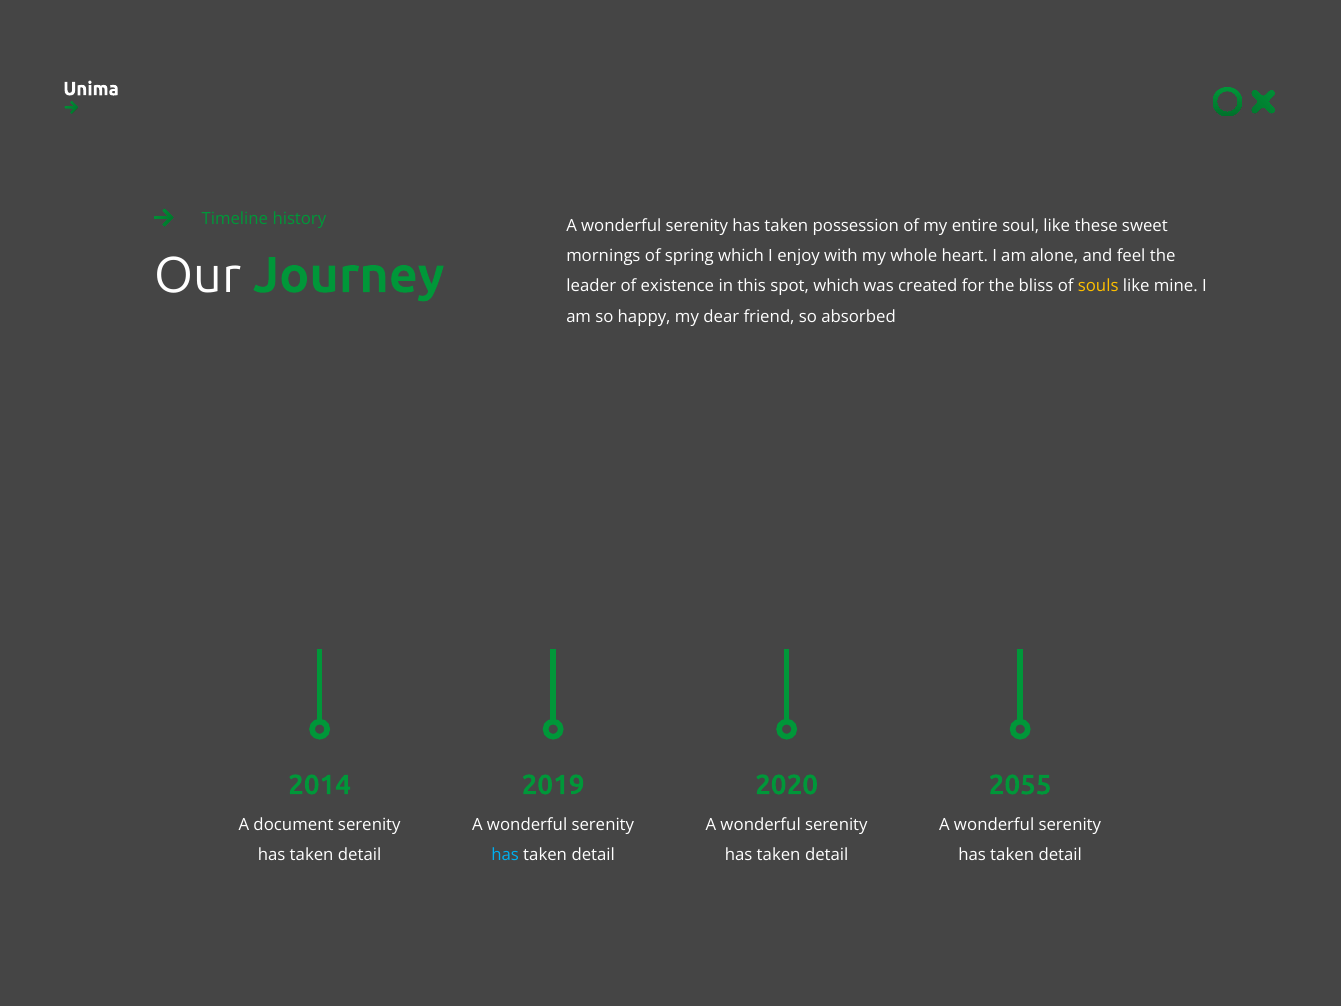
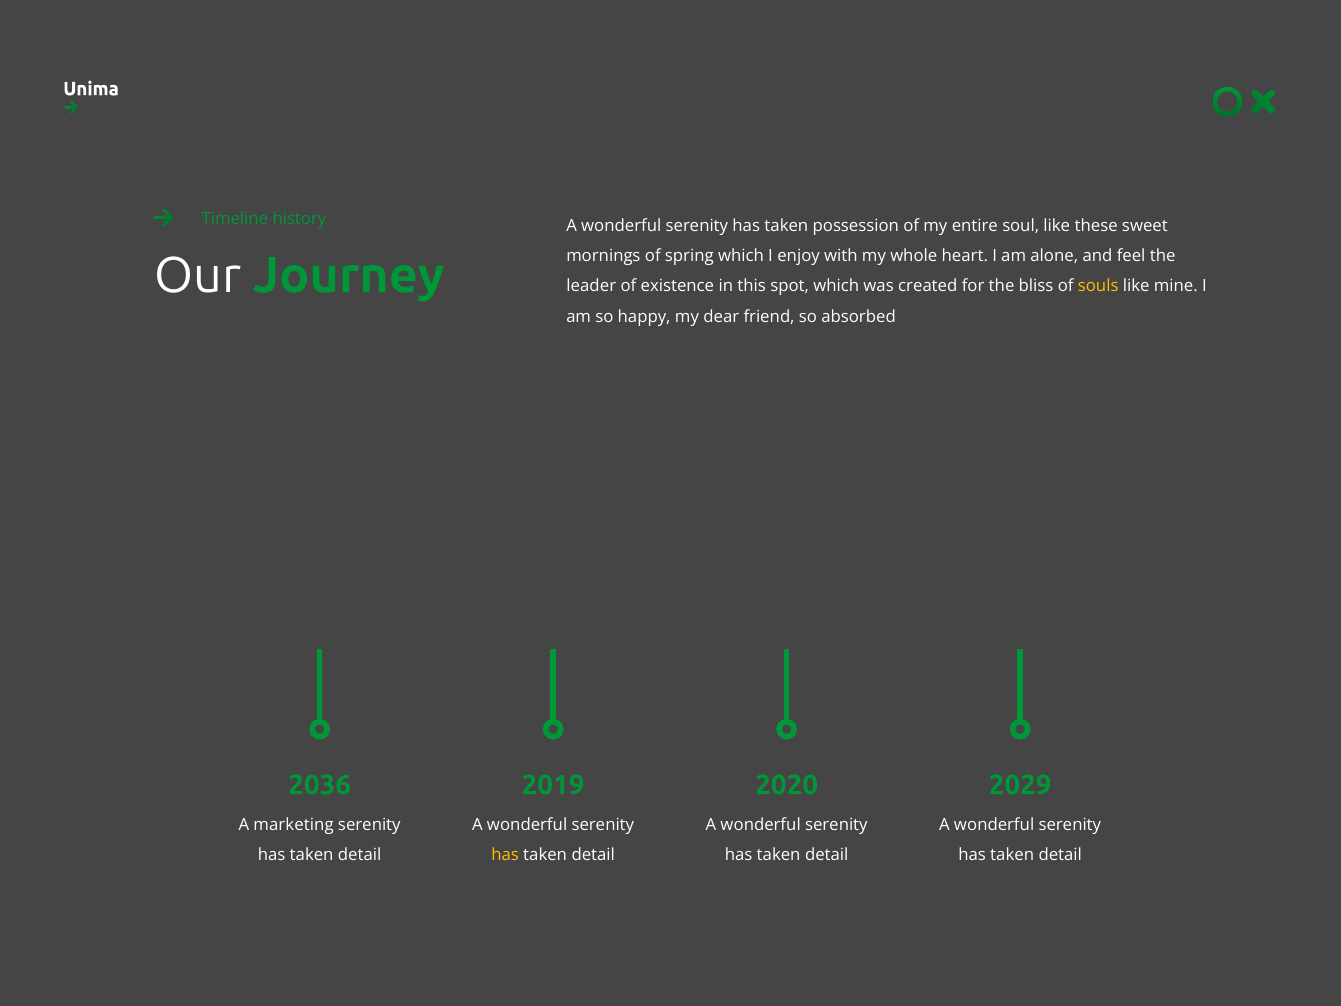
2014: 2014 -> 2036
2055: 2055 -> 2029
document: document -> marketing
has at (505, 855) colour: light blue -> yellow
